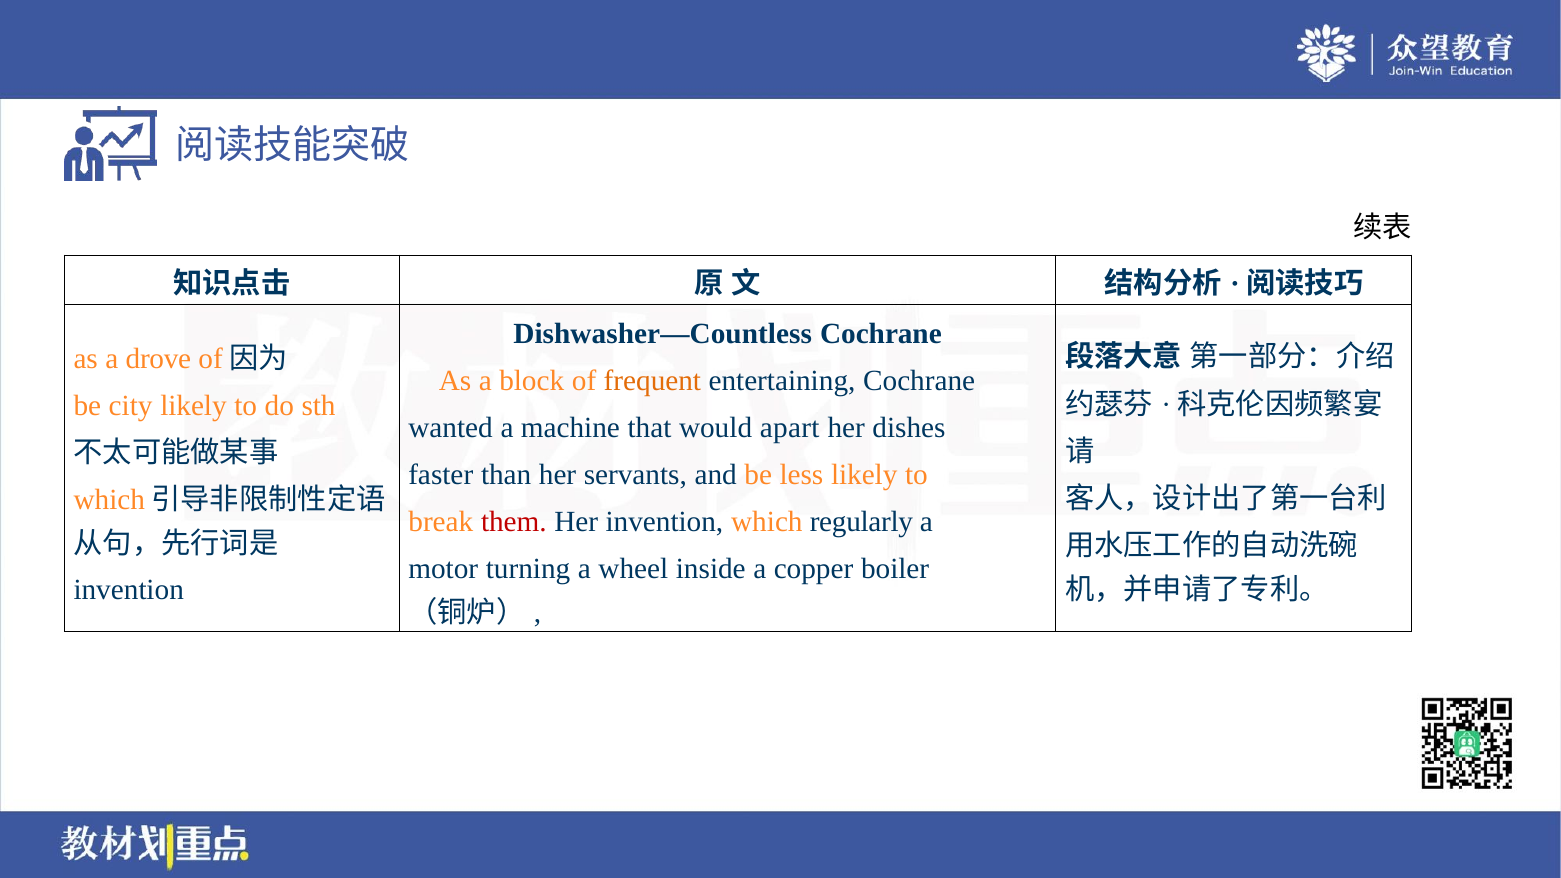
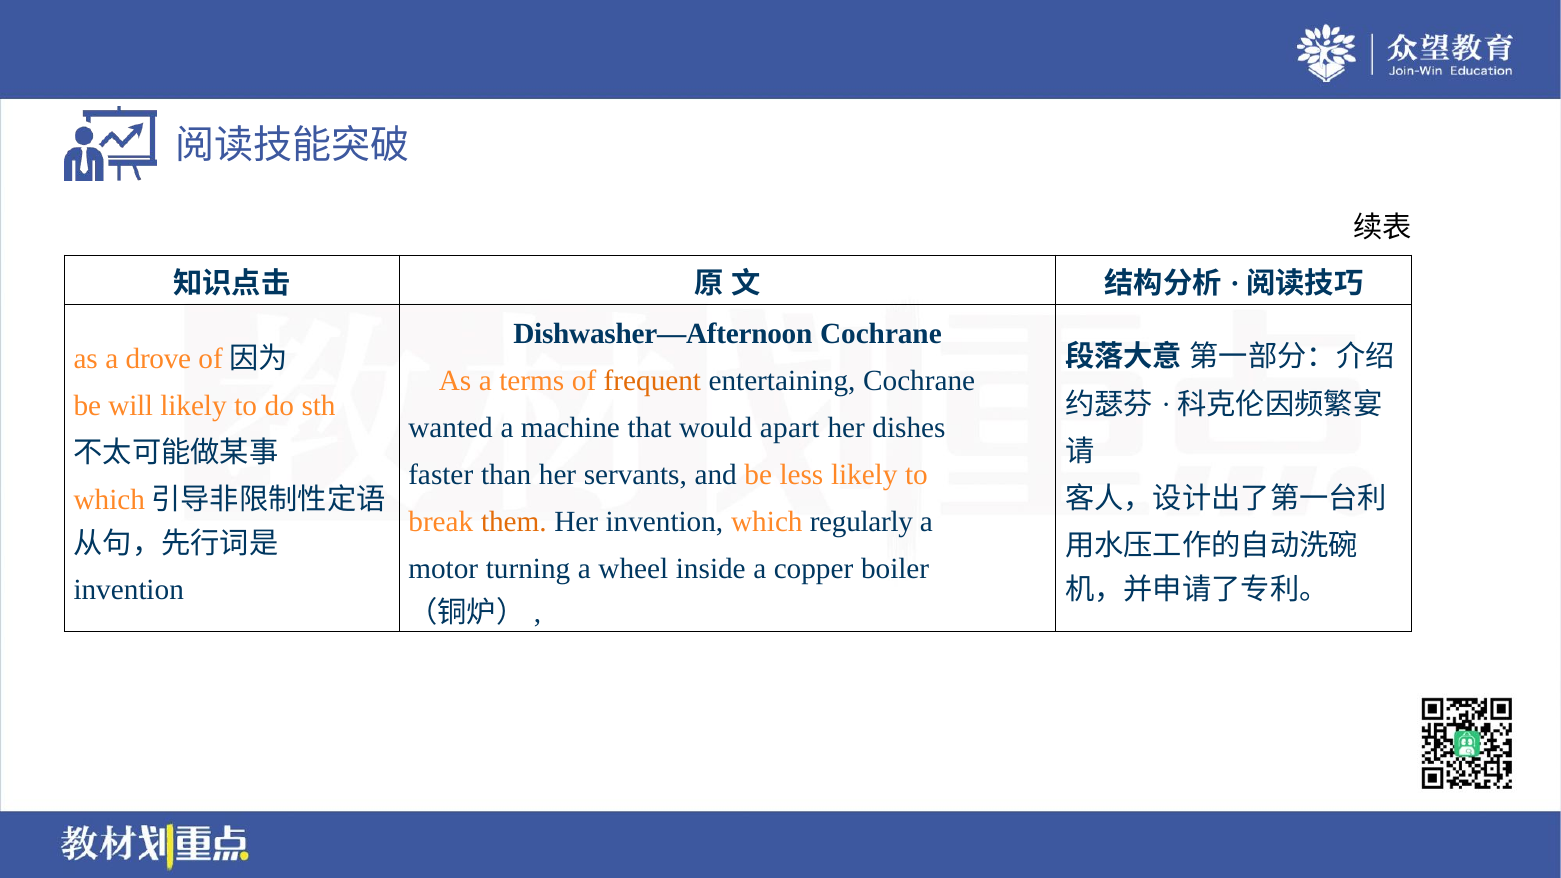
Dishwasher—Countless: Dishwasher—Countless -> Dishwasher—Afternoon
block: block -> terms
city: city -> will
them colour: red -> orange
